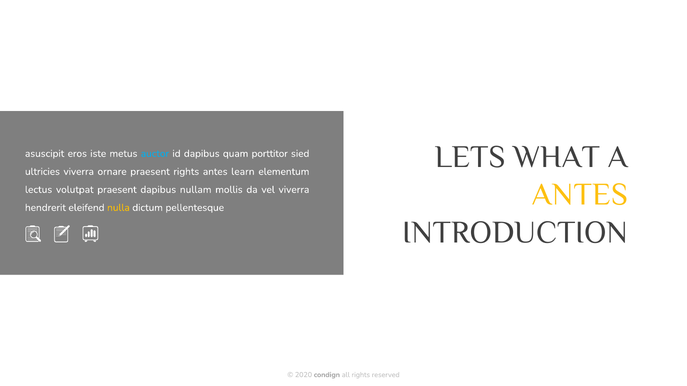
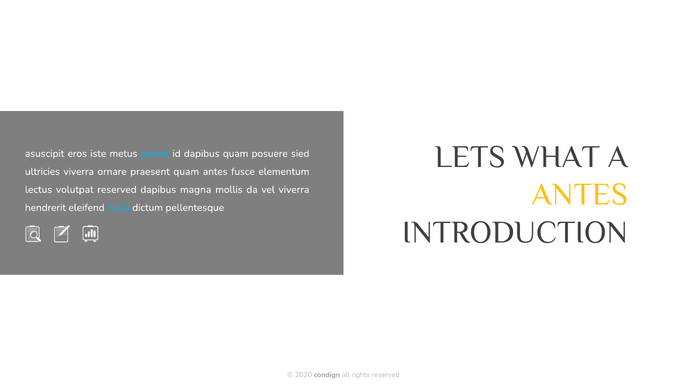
porttitor: porttitor -> posuere
praesent rights: rights -> quam
learn: learn -> fusce
volutpat praesent: praesent -> reserved
nullam: nullam -> magna
nulla colour: yellow -> light blue
